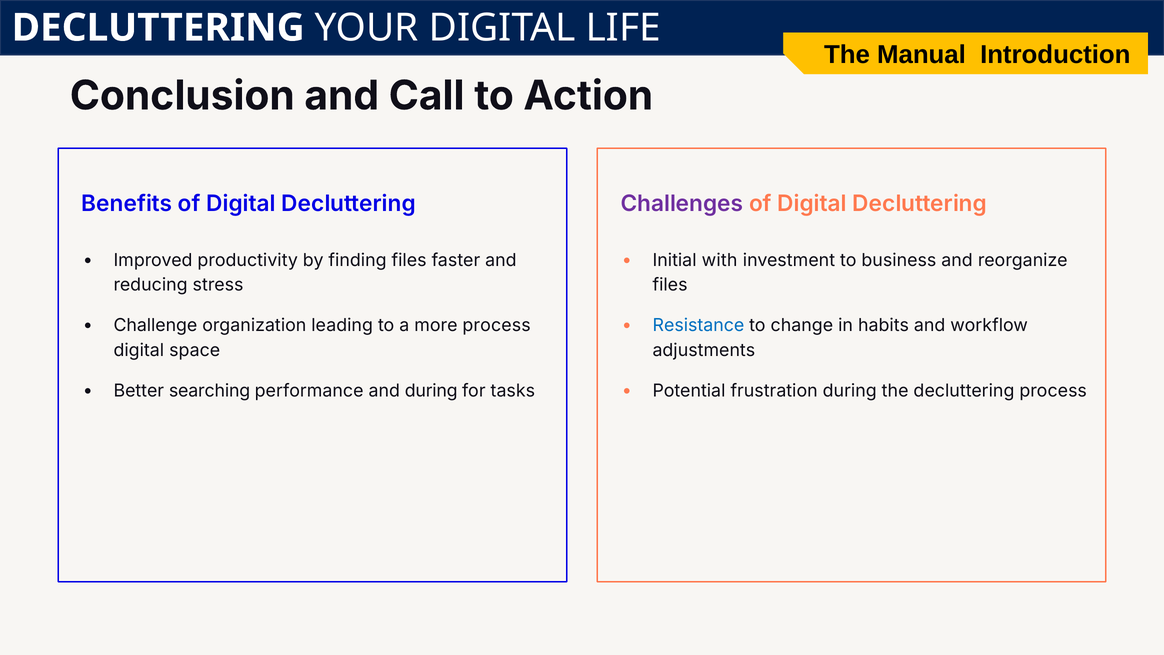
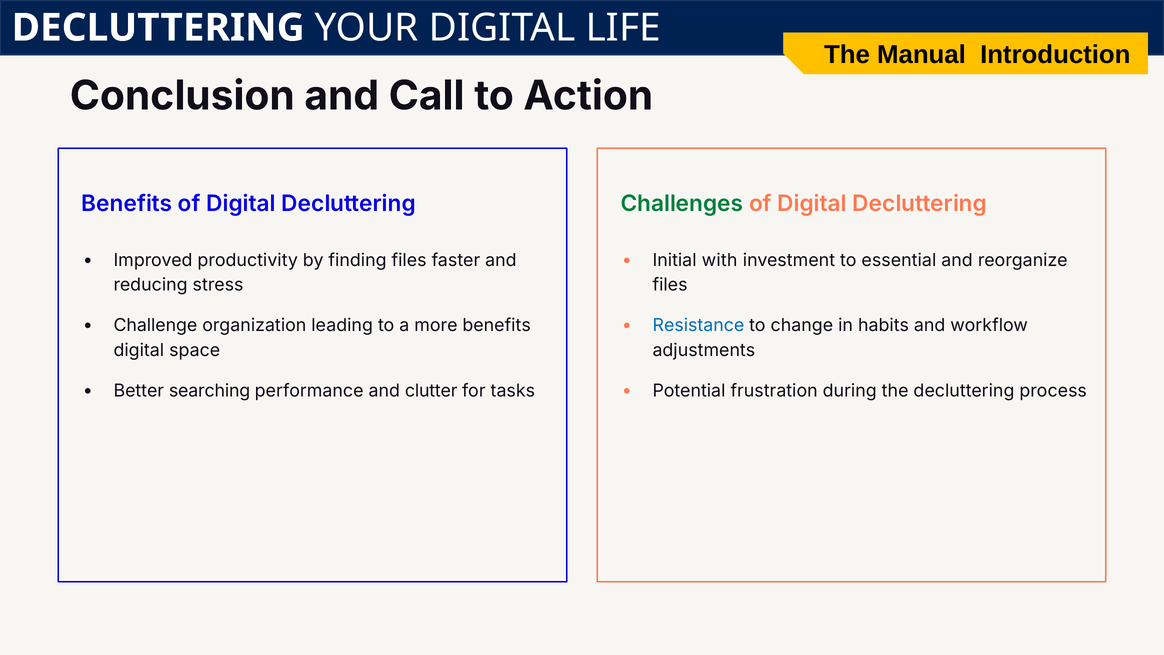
Challenges colour: purple -> green
business: business -> essential
more process: process -> benefits
and during: during -> clutter
